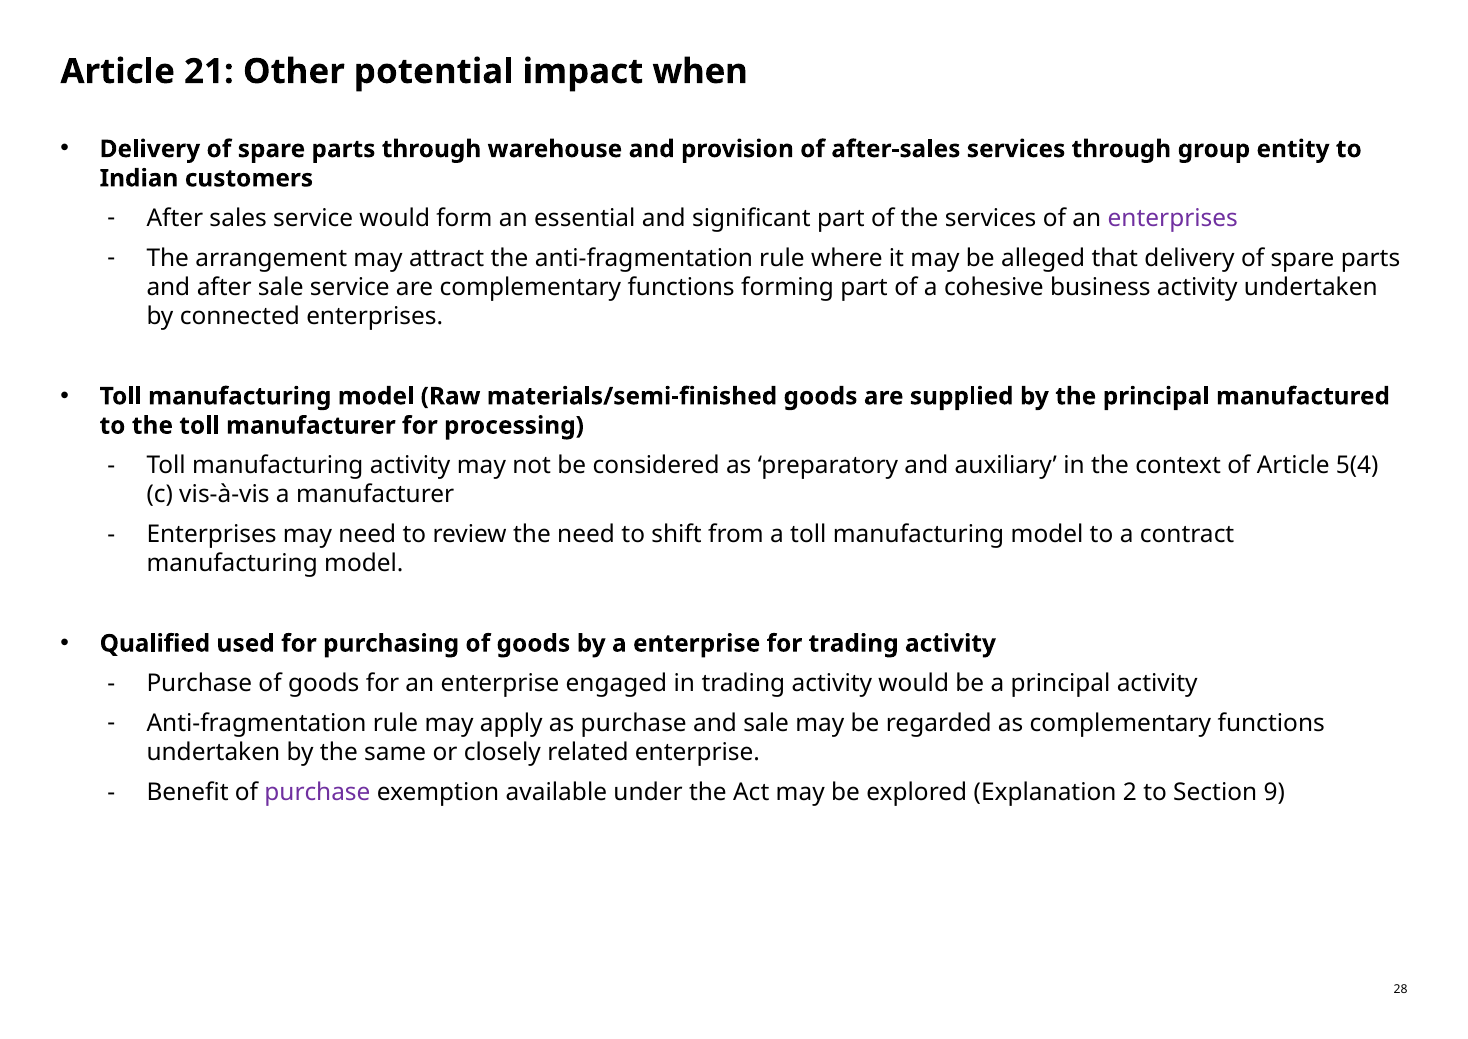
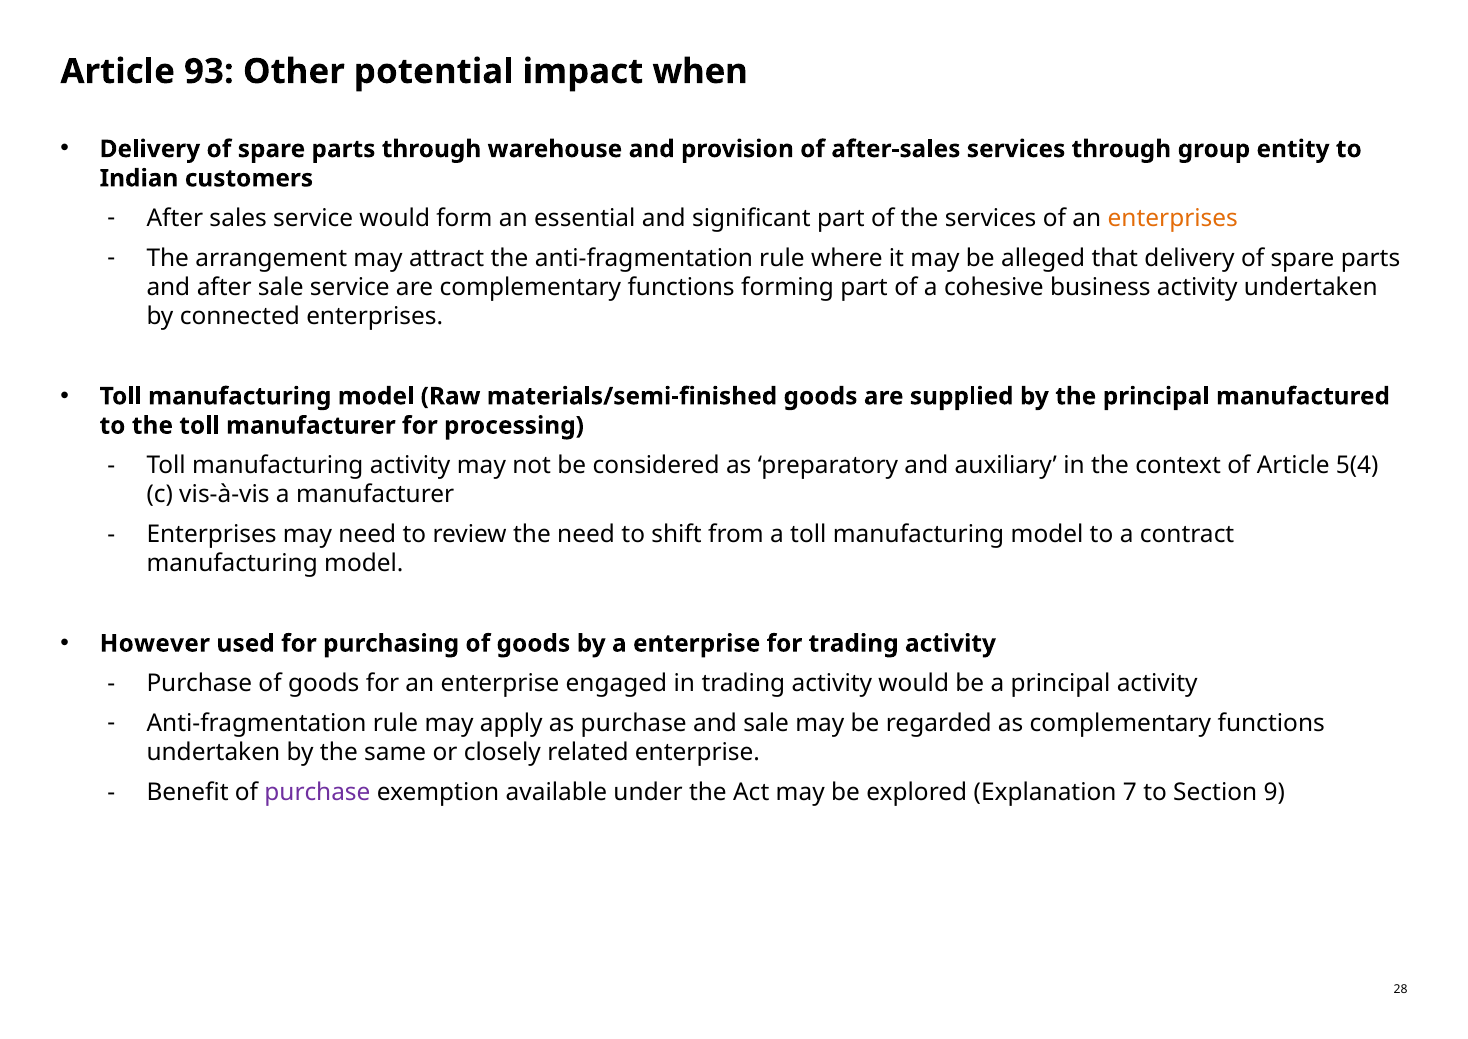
21: 21 -> 93
enterprises at (1173, 218) colour: purple -> orange
Qualified: Qualified -> However
2: 2 -> 7
